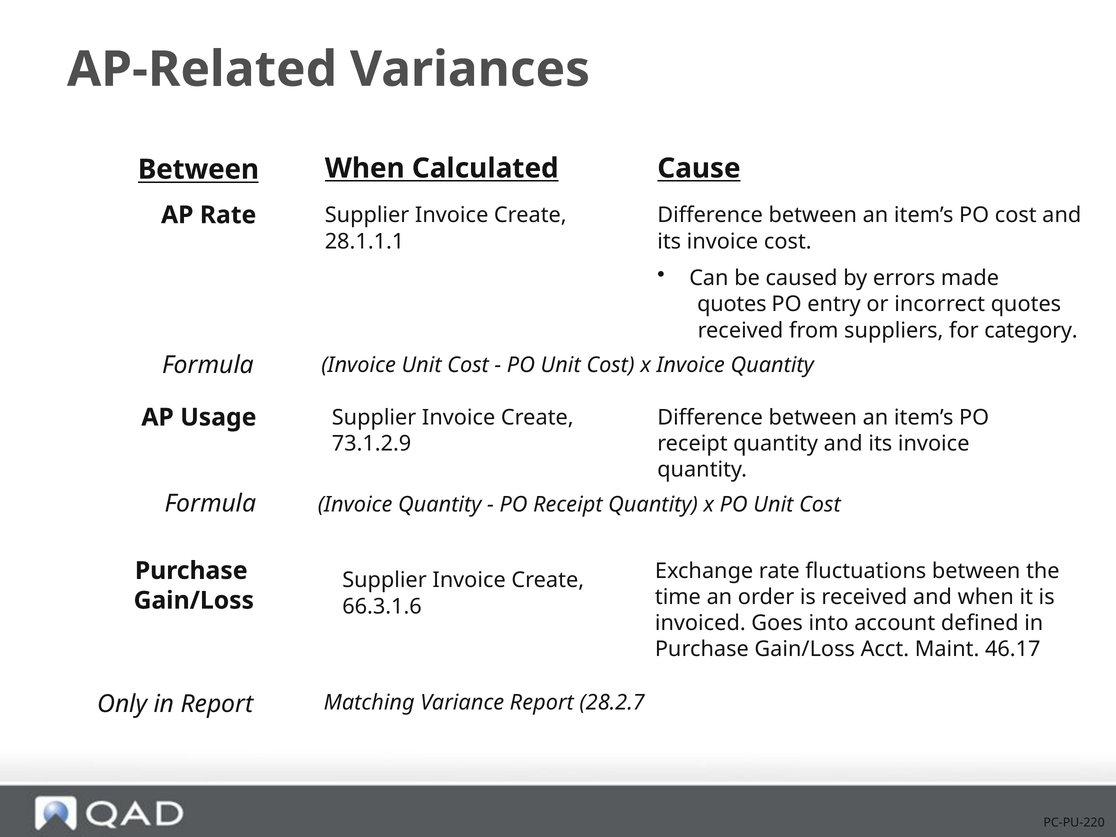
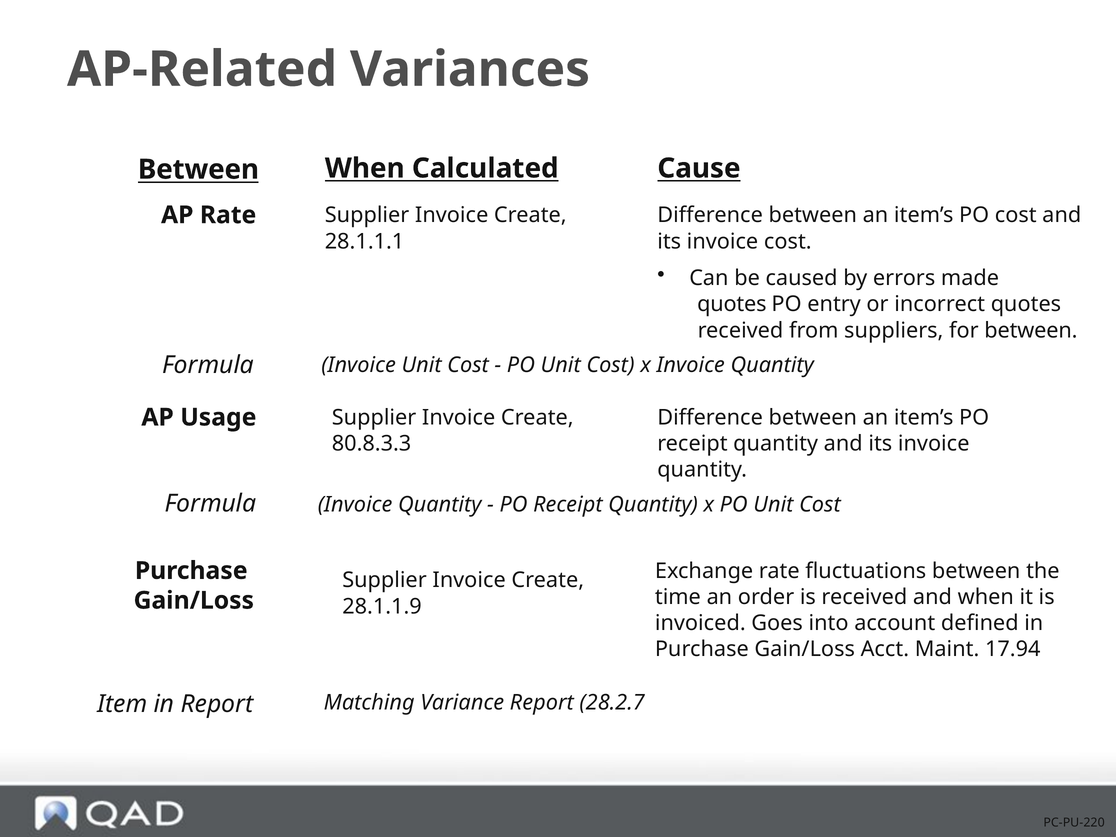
for category: category -> between
73.1.2.9: 73.1.2.9 -> 80.8.3.3
66.3.1.6: 66.3.1.6 -> 28.1.1.9
46.17: 46.17 -> 17.94
Only: Only -> Item
